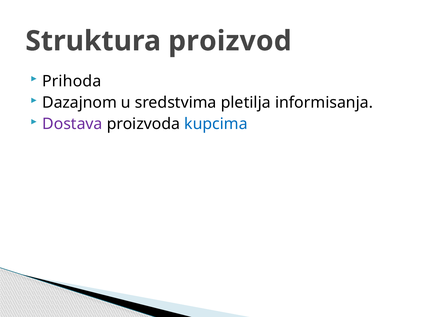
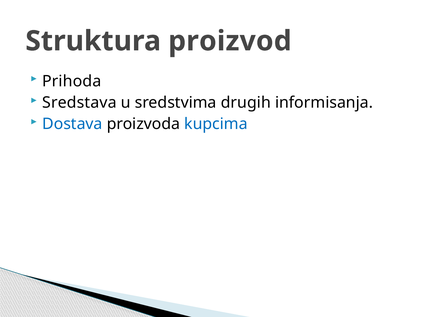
Dazajnom: Dazajnom -> Sredstava
pletilja: pletilja -> drugih
Dostava colour: purple -> blue
